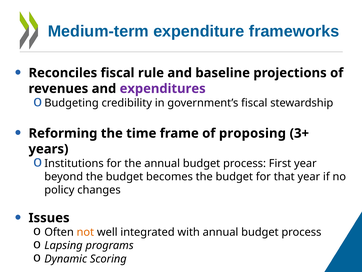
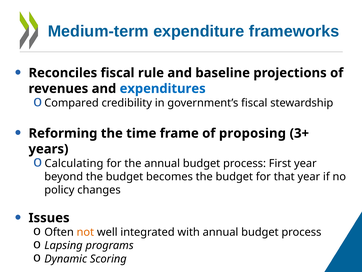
expenditures colour: purple -> blue
Budgeting: Budgeting -> Compared
Institutions: Institutions -> Calculating
